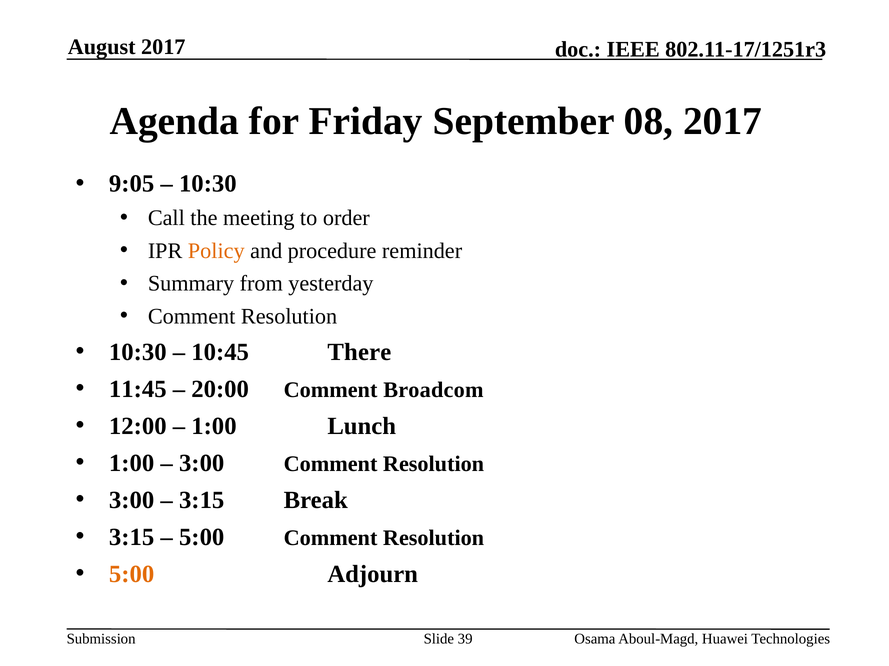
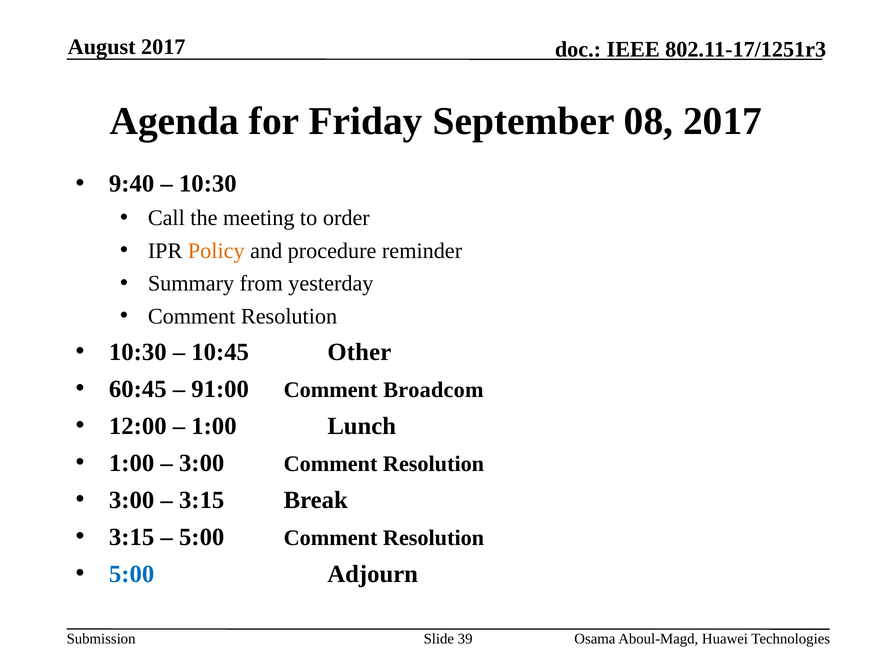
9:05: 9:05 -> 9:40
There: There -> Other
11:45: 11:45 -> 60:45
20:00: 20:00 -> 91:00
5:00 at (132, 575) colour: orange -> blue
